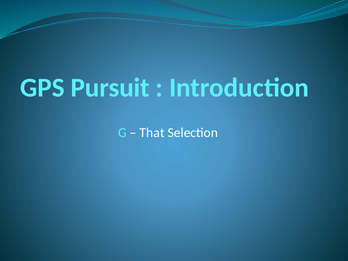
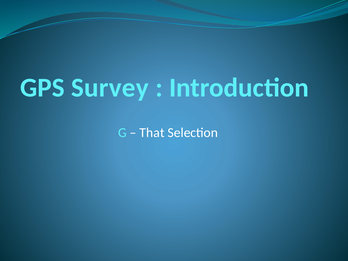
Pursuit: Pursuit -> Survey
